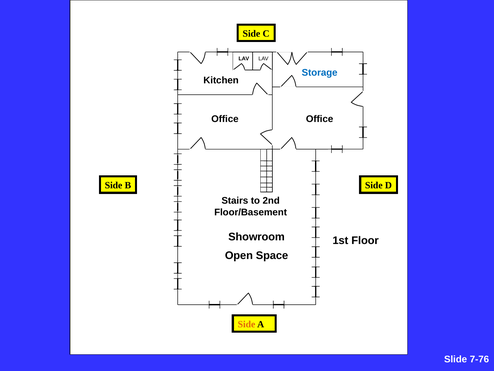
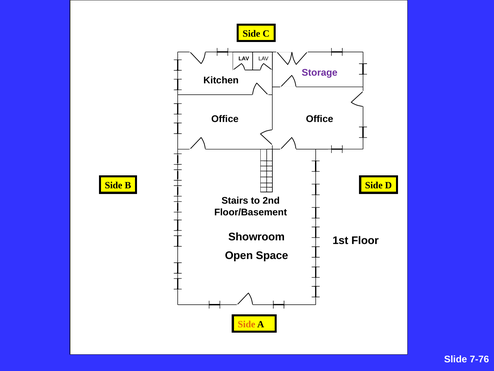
Storage colour: blue -> purple
